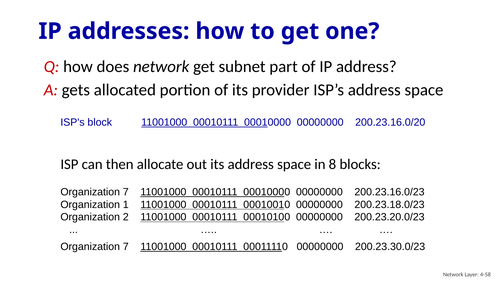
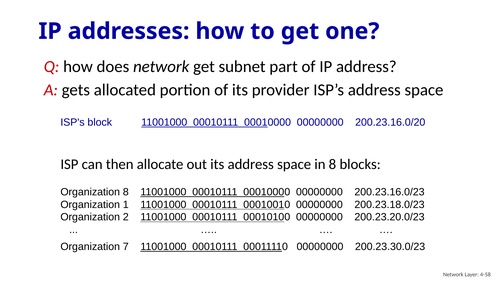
7 at (126, 192): 7 -> 8
